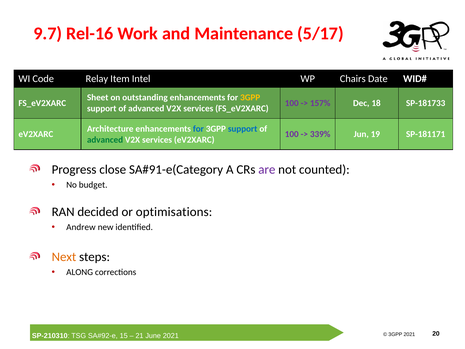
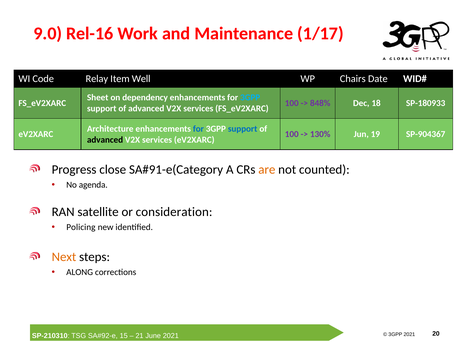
9.7: 9.7 -> 9.0
5/17: 5/17 -> 1/17
Intel: Intel -> Well
outstanding: outstanding -> dependency
3GPP at (250, 97) colour: yellow -> light blue
157%: 157% -> 848%
SP-181733: SP-181733 -> SP-180933
339%: 339% -> 130%
SP-181171: SP-181171 -> SP-904367
advanced at (105, 140) colour: green -> black
are colour: purple -> orange
budget: budget -> agenda
decided: decided -> satellite
optimisations: optimisations -> consideration
Andrew: Andrew -> Policing
